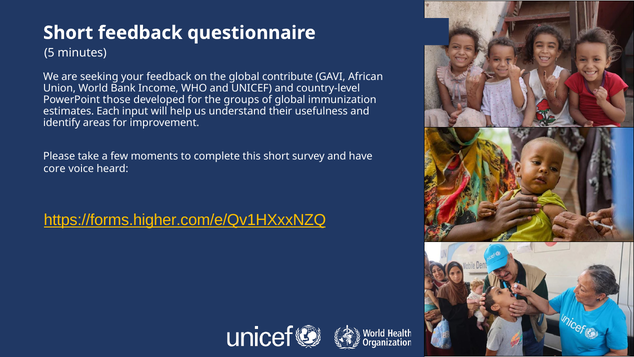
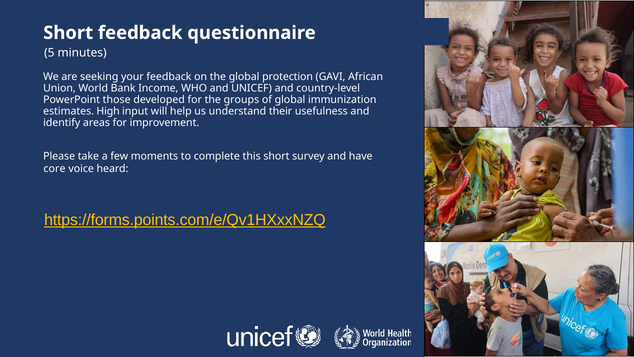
contribute: contribute -> protection
Each: Each -> High
https://forms.higher.com/e/Qv1HXxxNZQ: https://forms.higher.com/e/Qv1HXxxNZQ -> https://forms.points.com/e/Qv1HXxxNZQ
